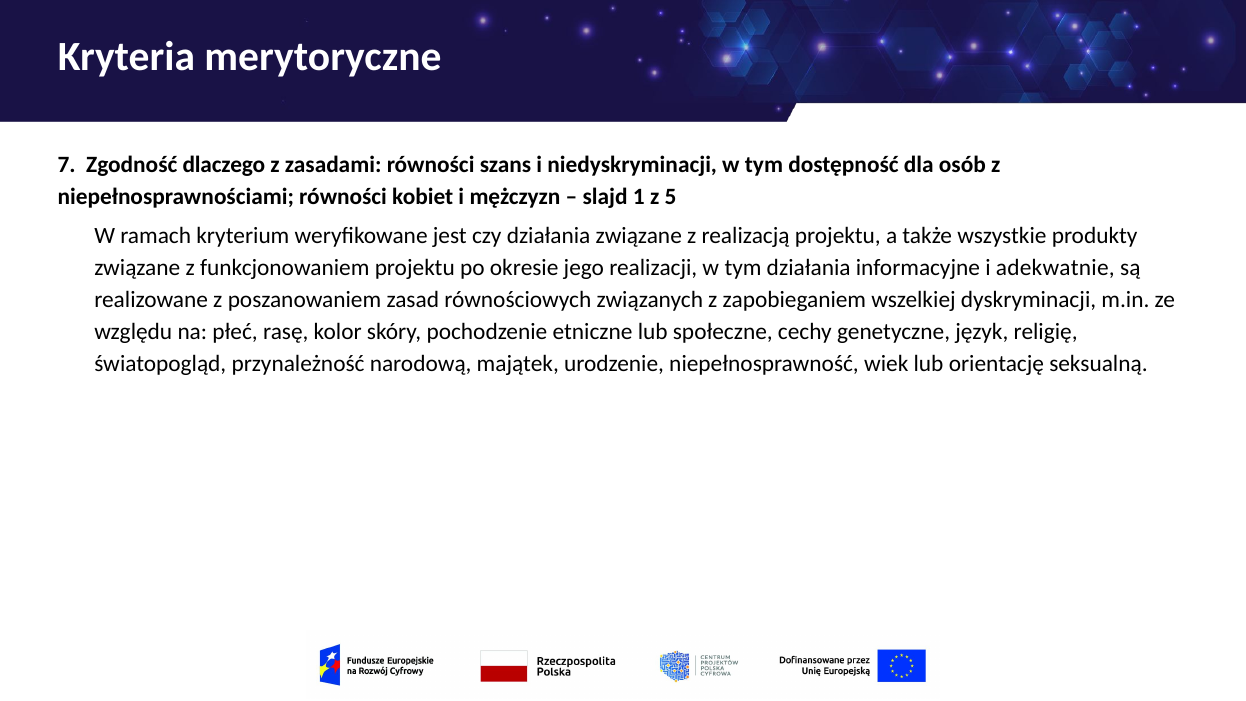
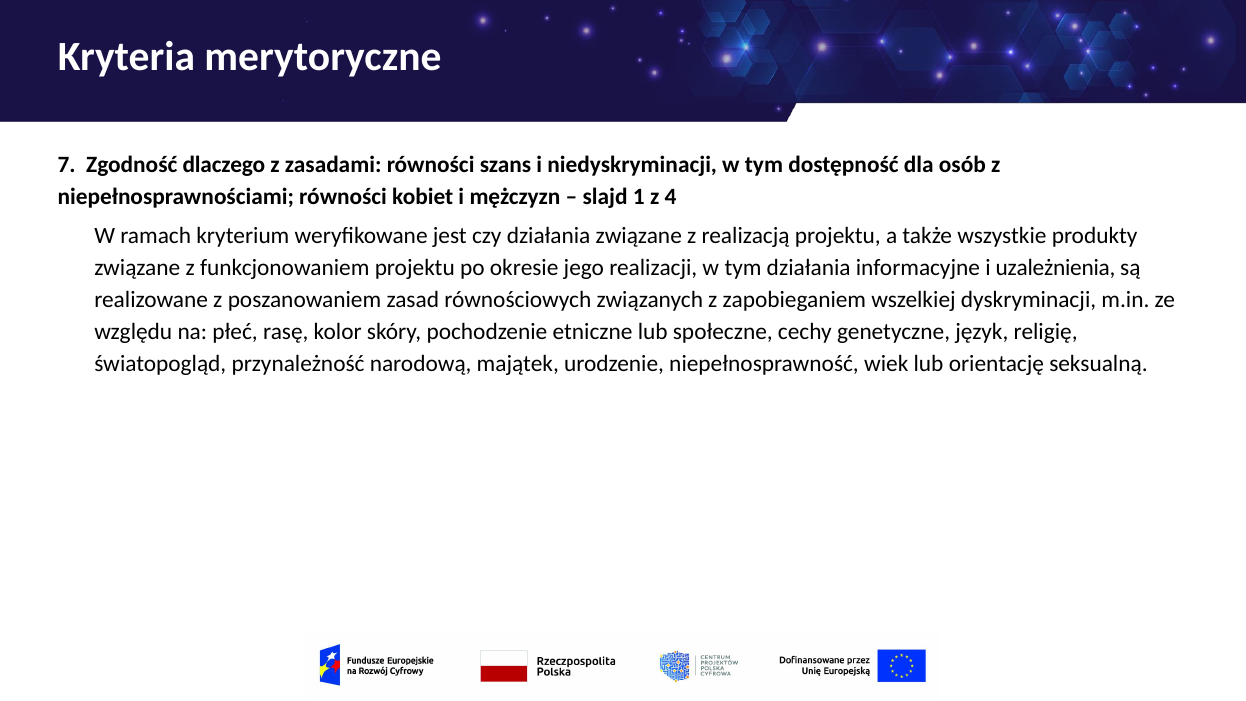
5: 5 -> 4
adekwatnie: adekwatnie -> uzależnienia
